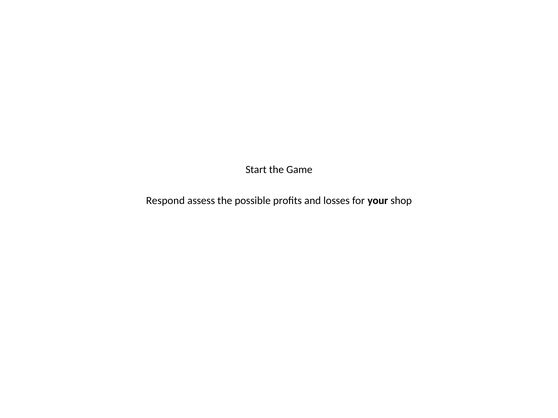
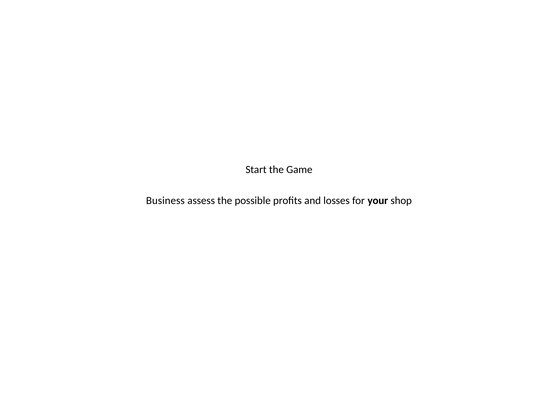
Respond: Respond -> Business
